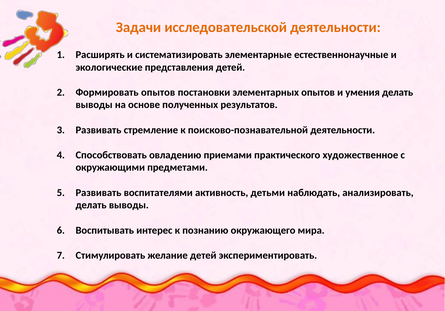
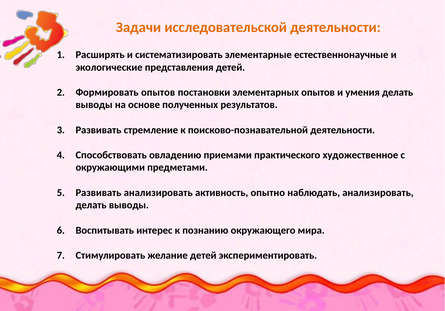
Развивать воспитателями: воспитателями -> анализировать
детьми: детьми -> опытно
